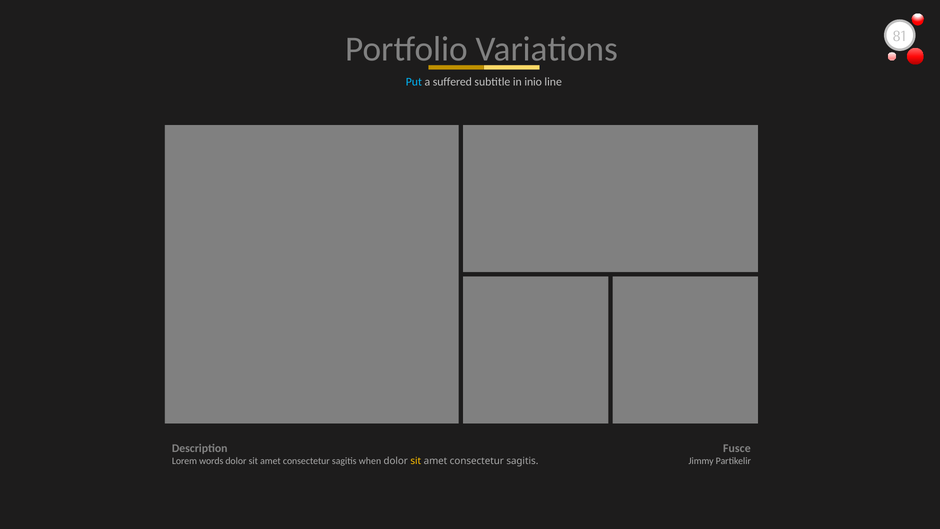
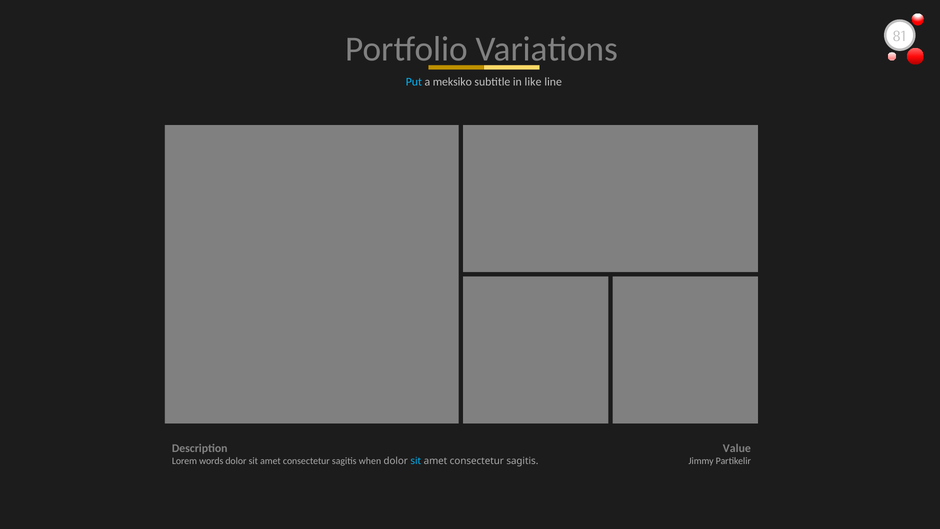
suffered: suffered -> meksiko
inio: inio -> like
Fusce: Fusce -> Value
sit at (416, 461) colour: yellow -> light blue
